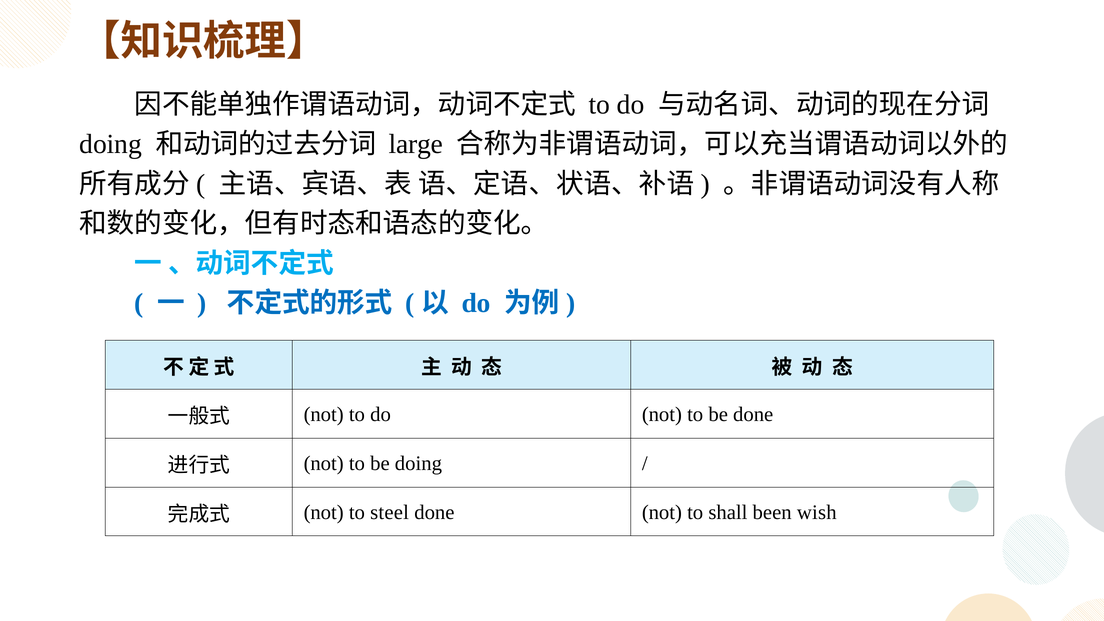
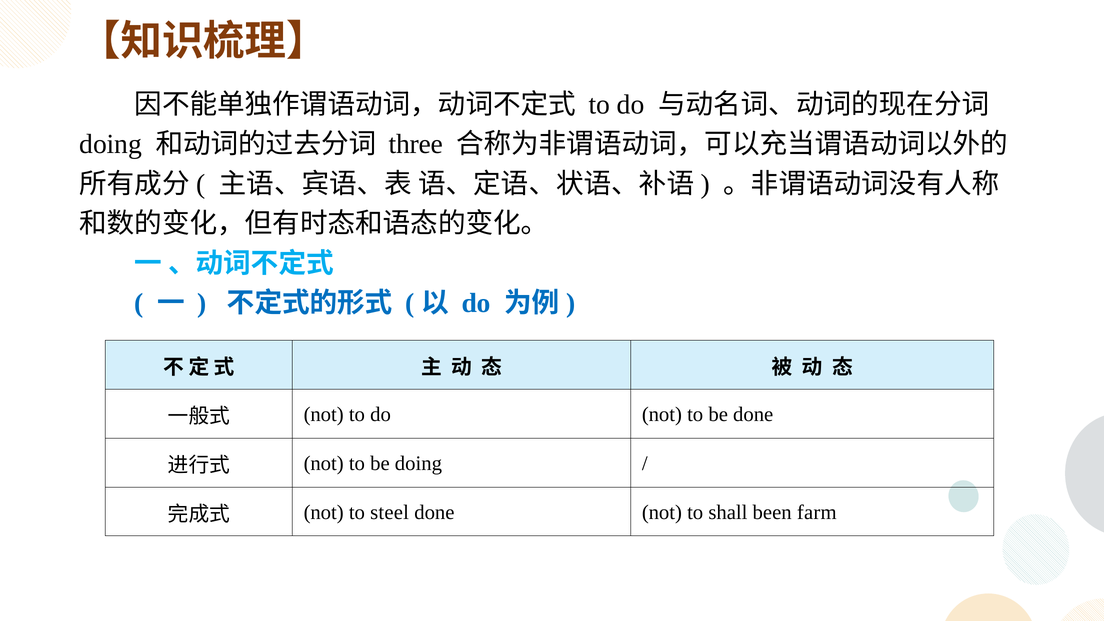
large: large -> three
wish: wish -> farm
